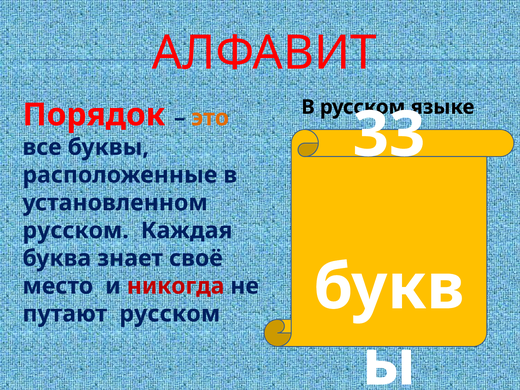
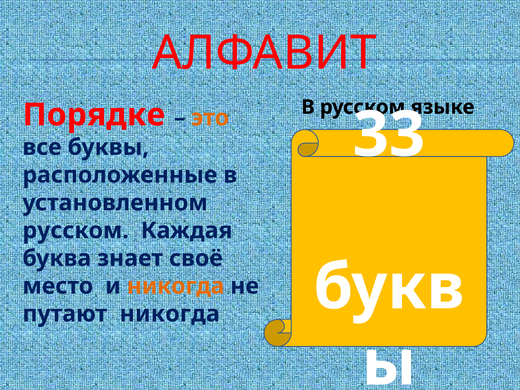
Порядок: Порядок -> Порядке
никогда at (176, 286) colour: red -> orange
путают русском: русском -> никогда
